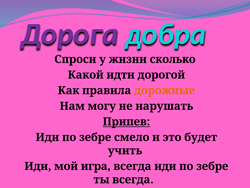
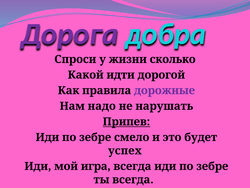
дорожные colour: orange -> purple
могу: могу -> надо
учить: учить -> успех
